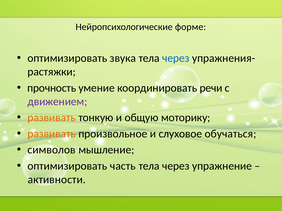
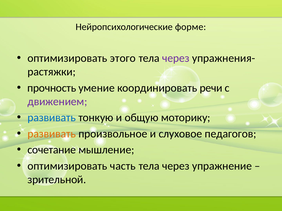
звука: звука -> этого
через at (176, 58) colour: blue -> purple
развивать at (52, 118) colour: orange -> blue
обучаться: обучаться -> педагогов
символов: символов -> сочетание
активности: активности -> зрительной
